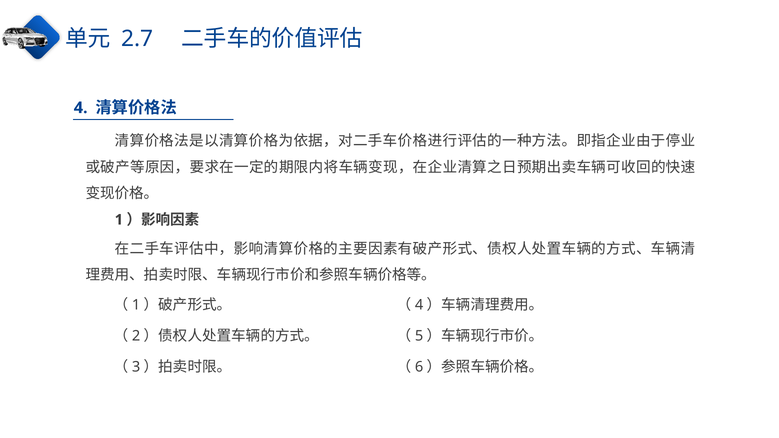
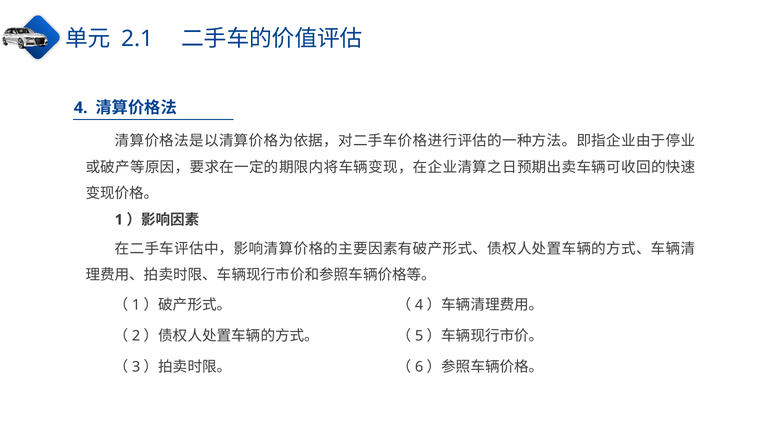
2.7: 2.7 -> 2.1
